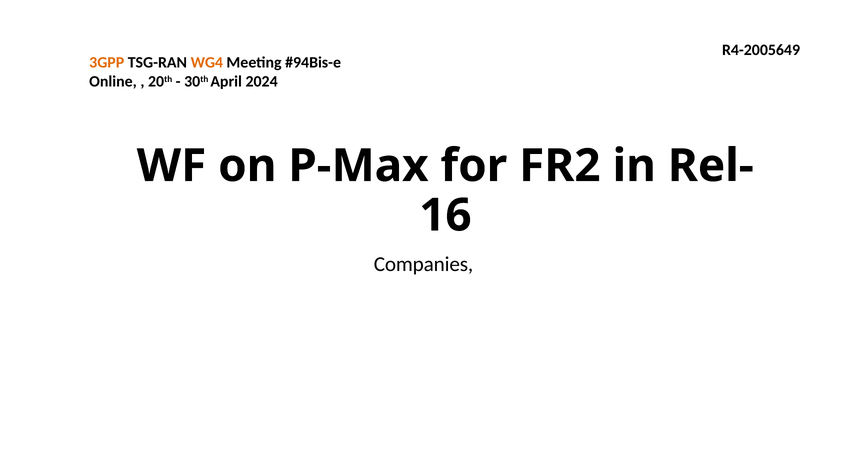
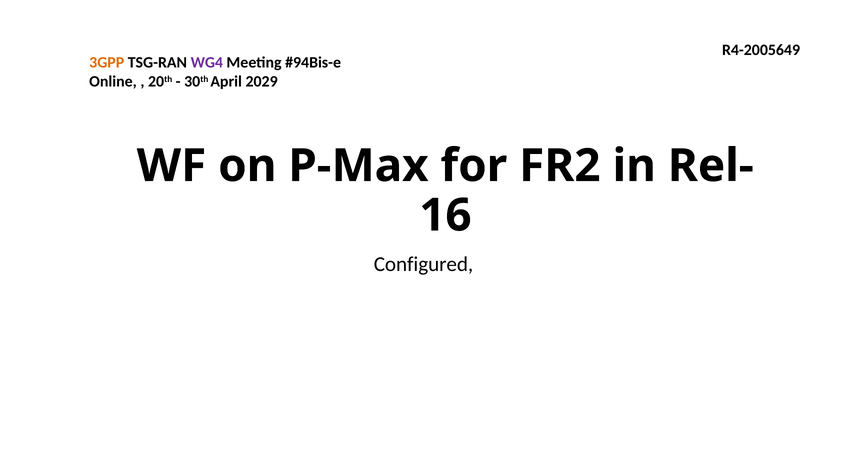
WG4 colour: orange -> purple
2024: 2024 -> 2029
Companies: Companies -> Configured
